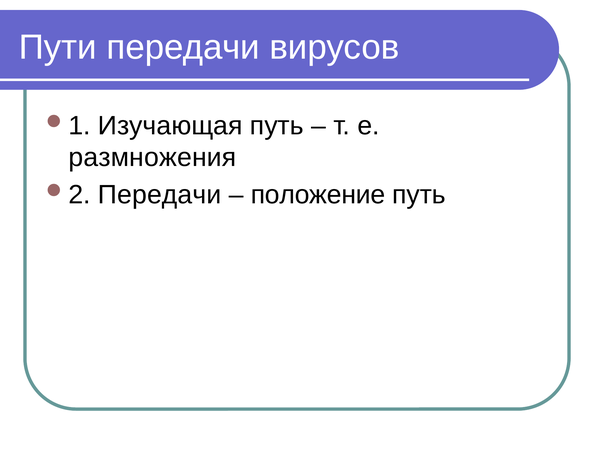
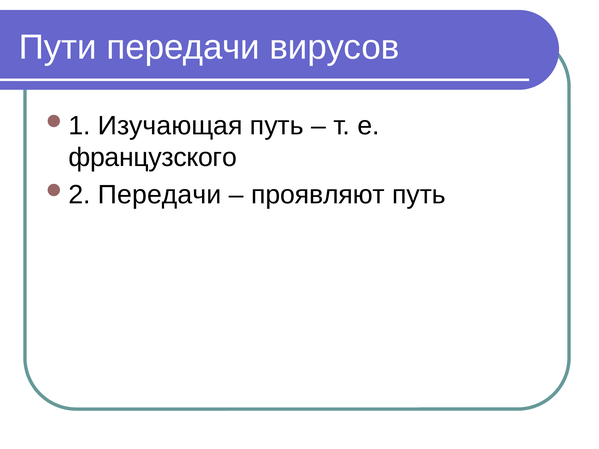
размножения: размножения -> французского
положение: положение -> проявляют
